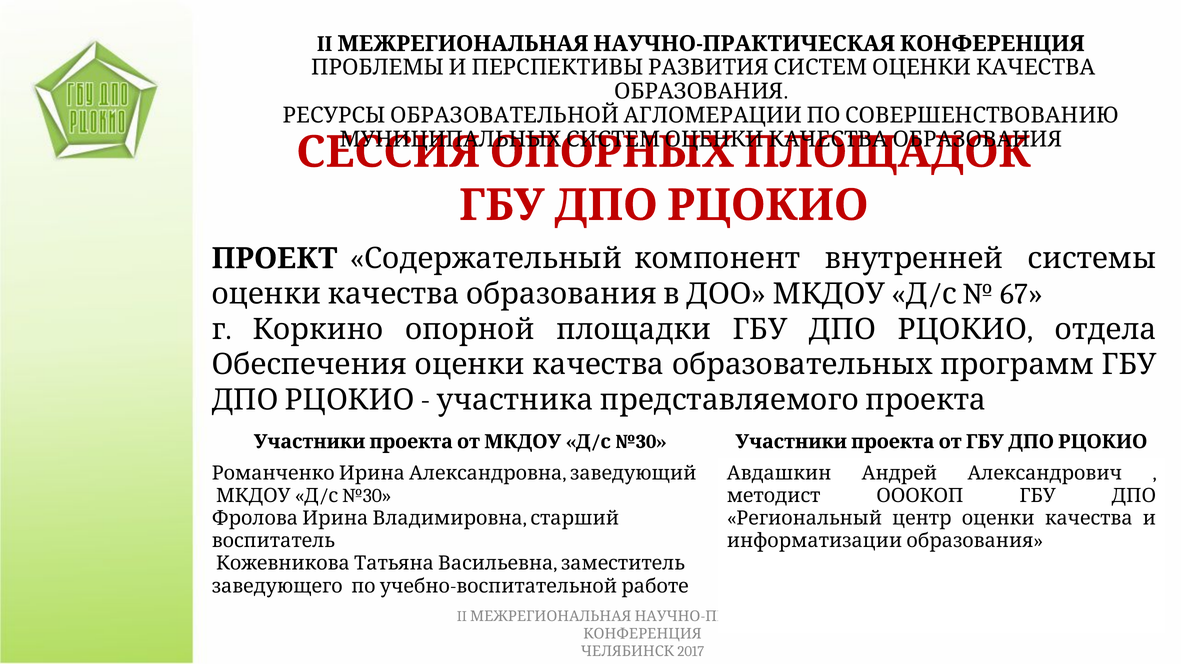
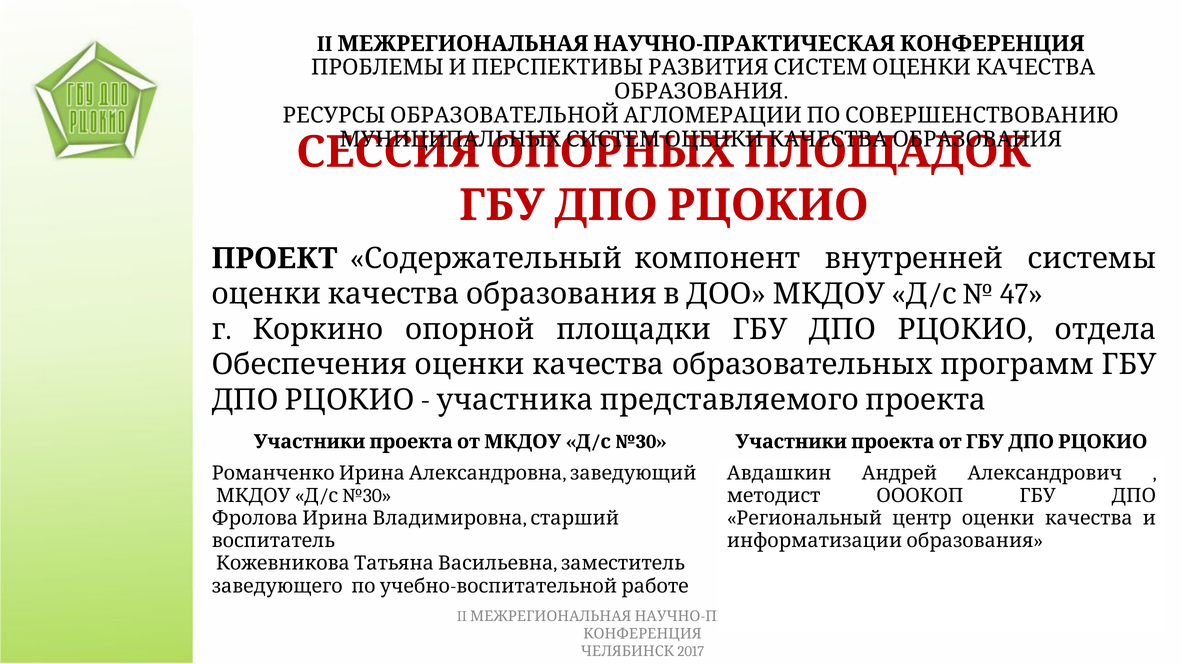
67: 67 -> 47
